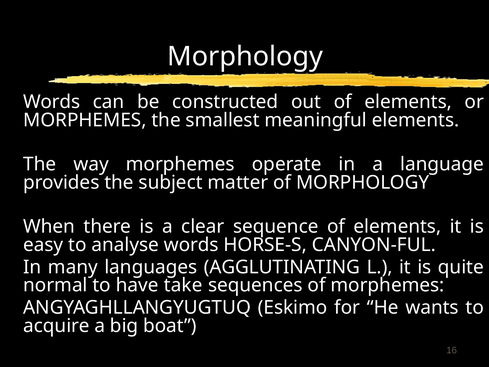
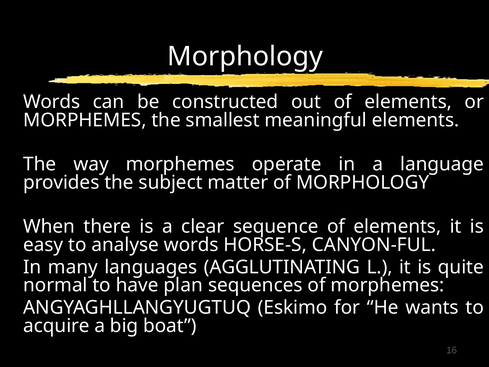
take: take -> plan
